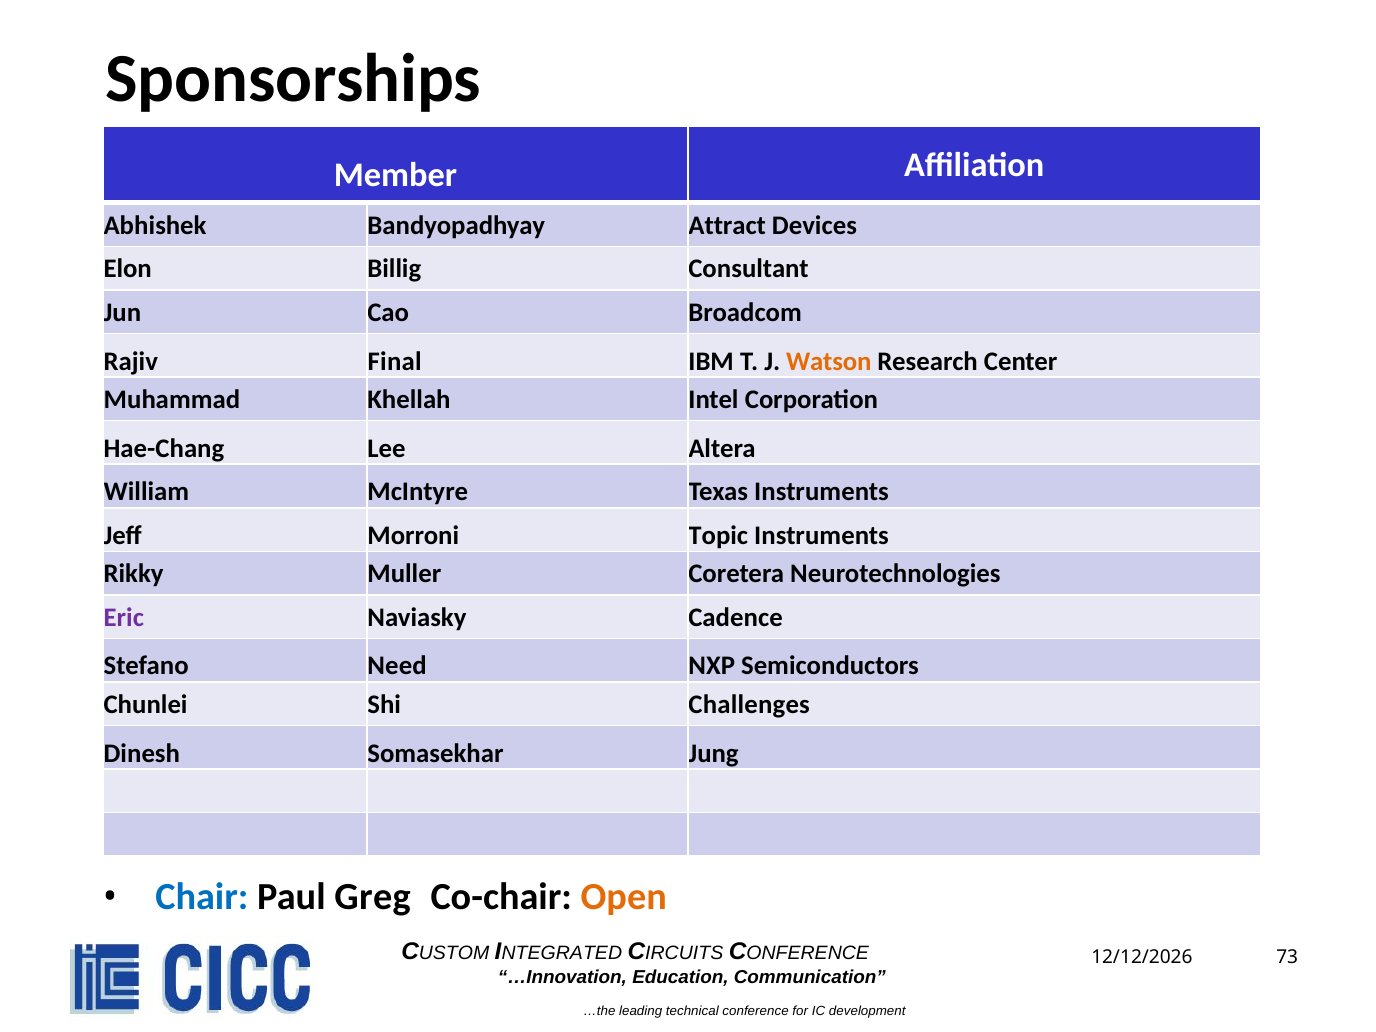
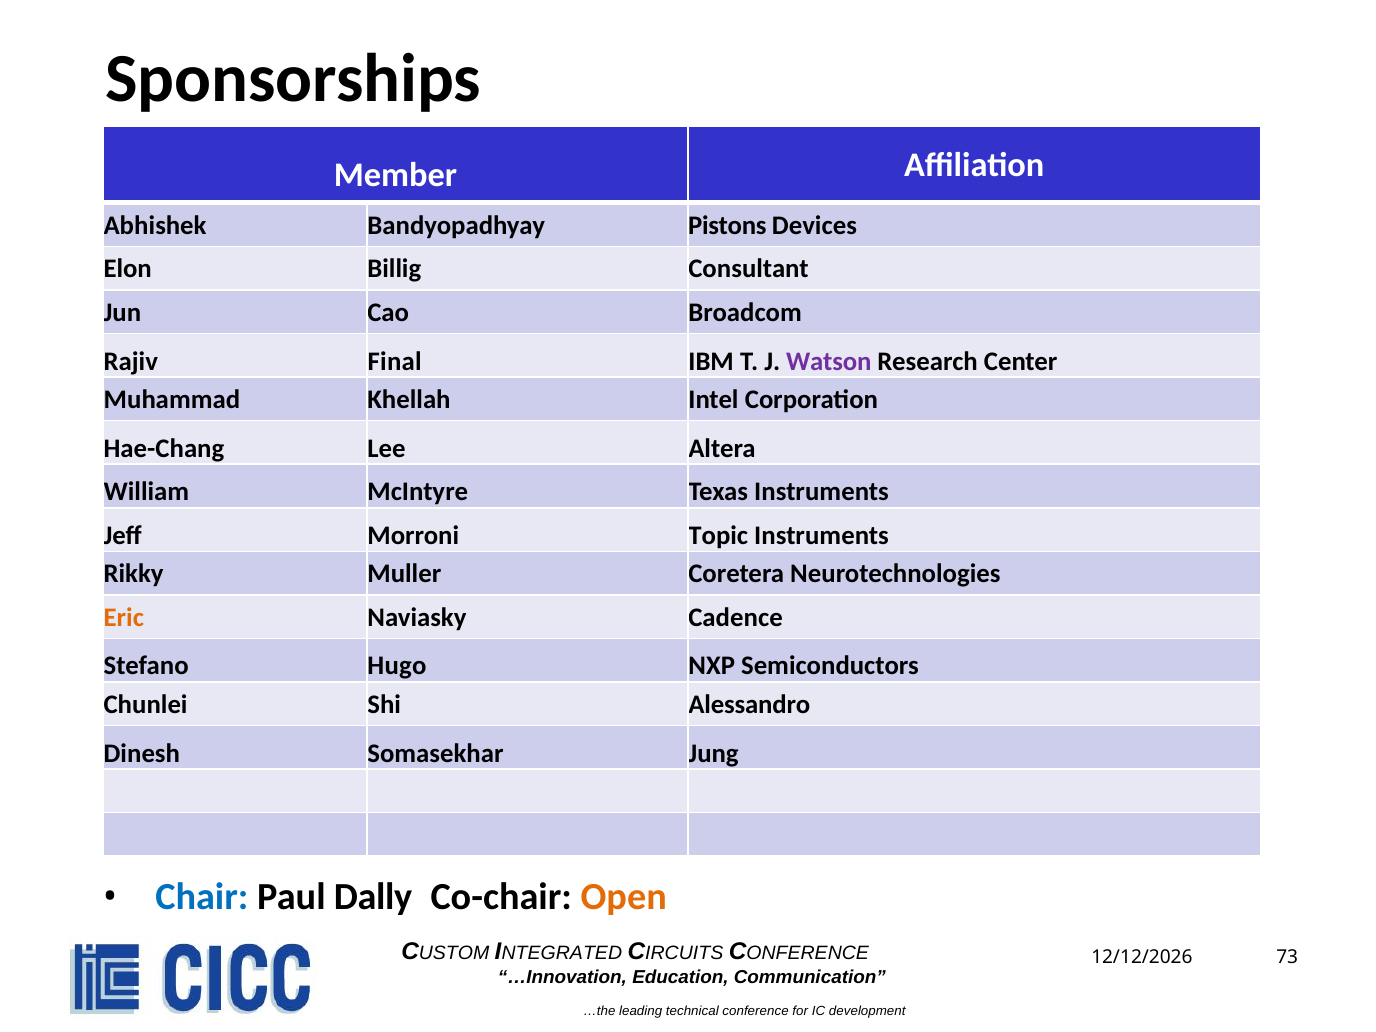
Attract: Attract -> Pistons
Watson colour: orange -> purple
Eric colour: purple -> orange
Need: Need -> Hugo
Challenges: Challenges -> Alessandro
Greg: Greg -> Dally
